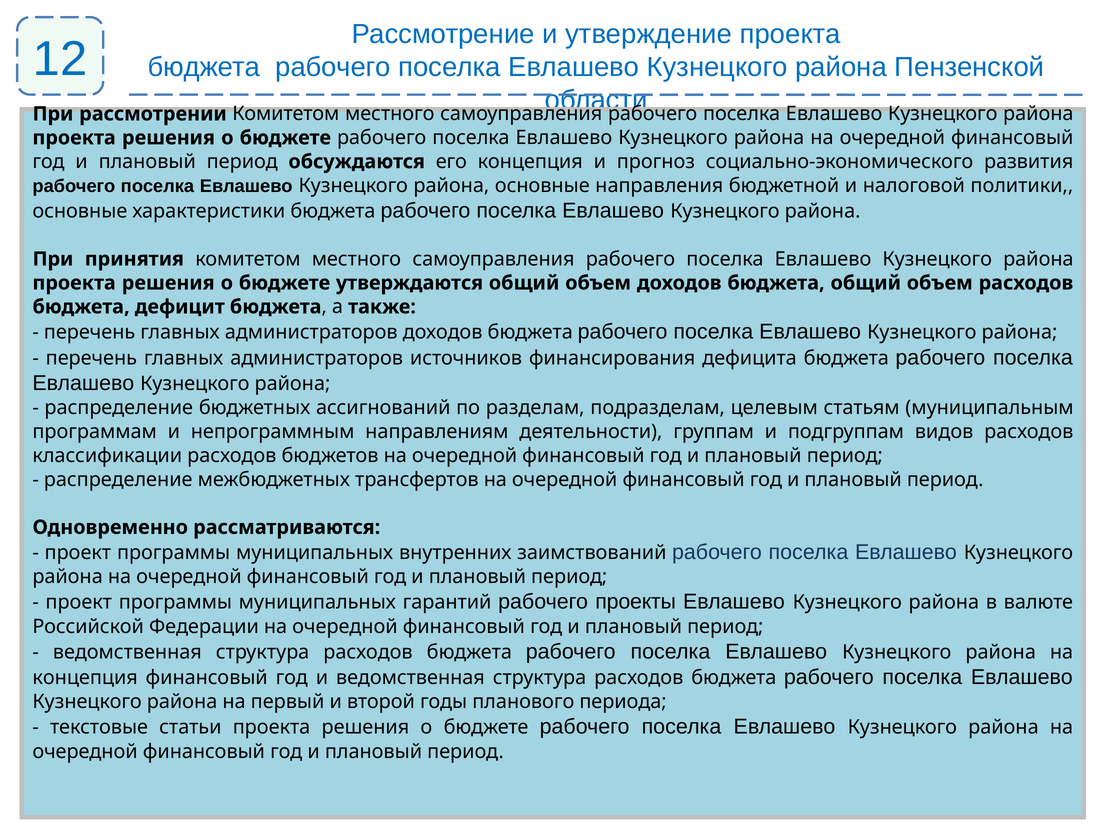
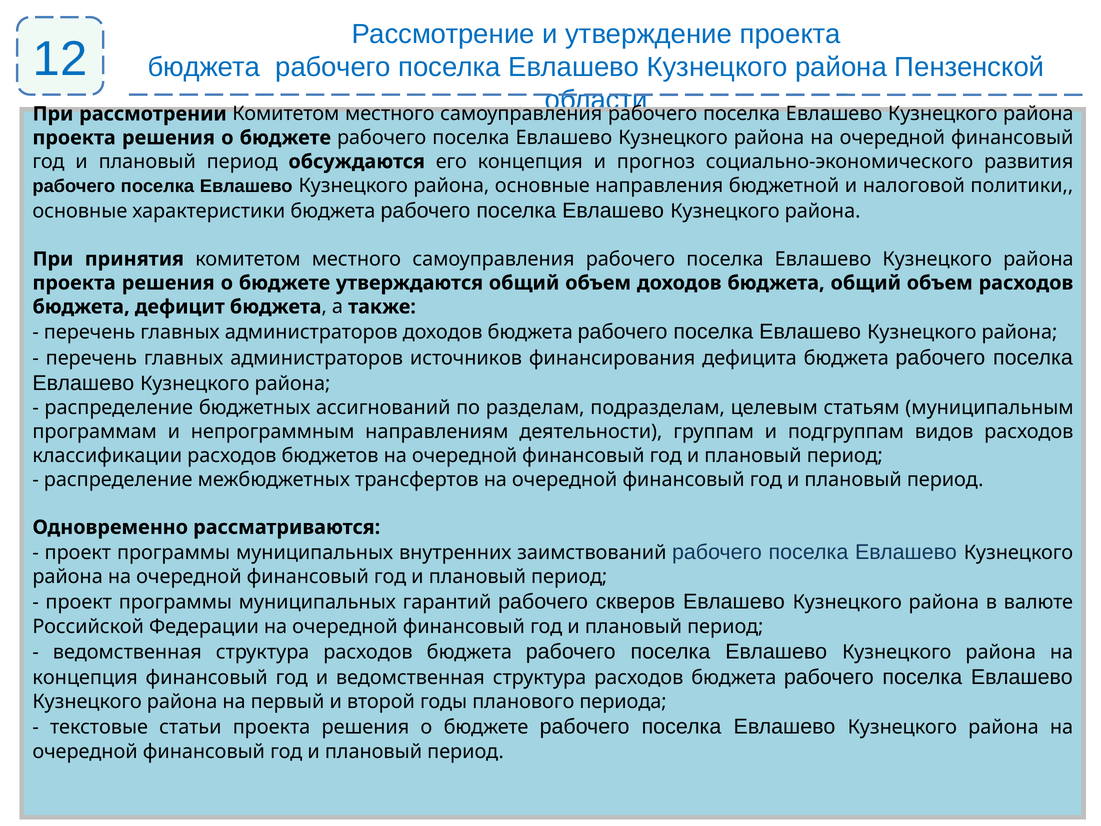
проекты: проекты -> скверов
